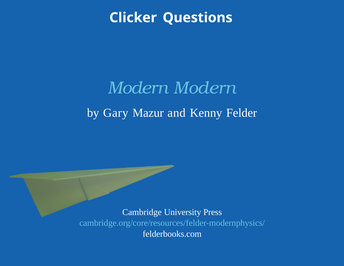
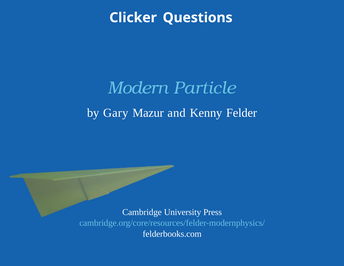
Modern Modern: Modern -> Particle
